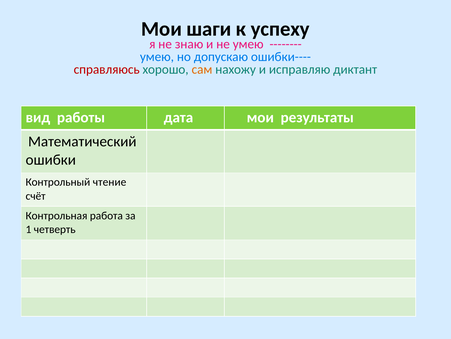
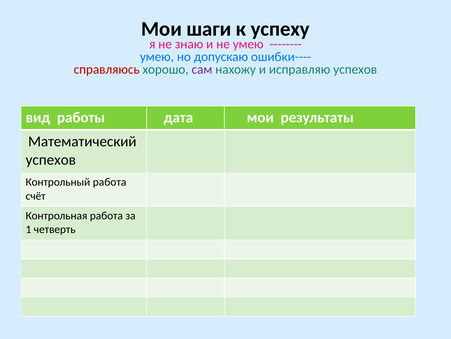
сам colour: orange -> purple
исправляю диктант: диктант -> успехов
ошибки at (51, 159): ошибки -> успехов
Контрольный чтение: чтение -> работа
